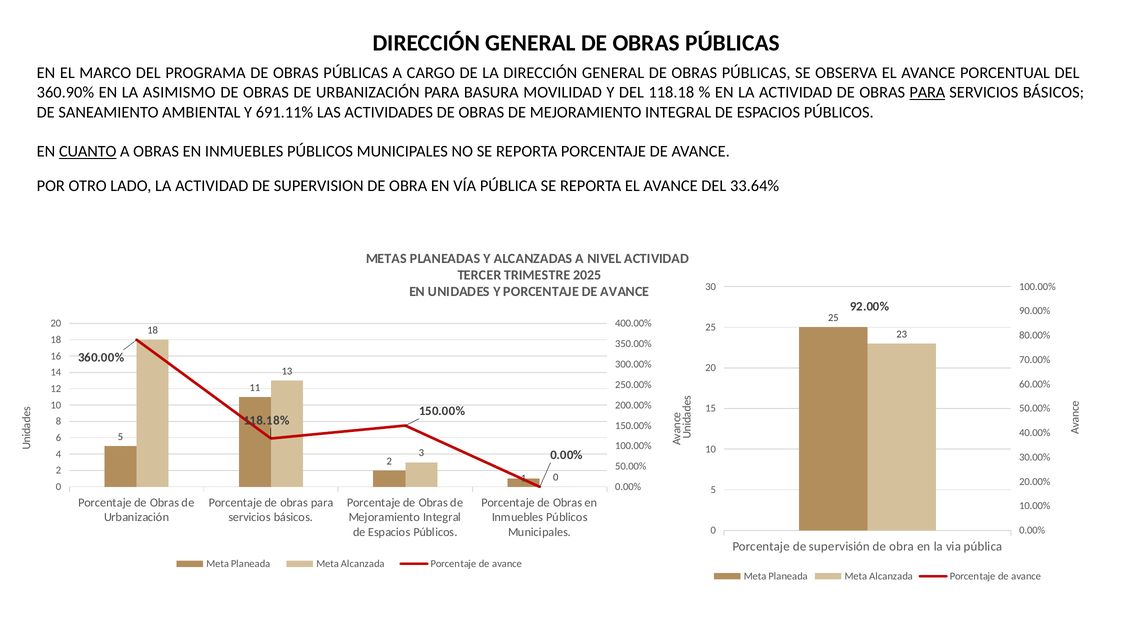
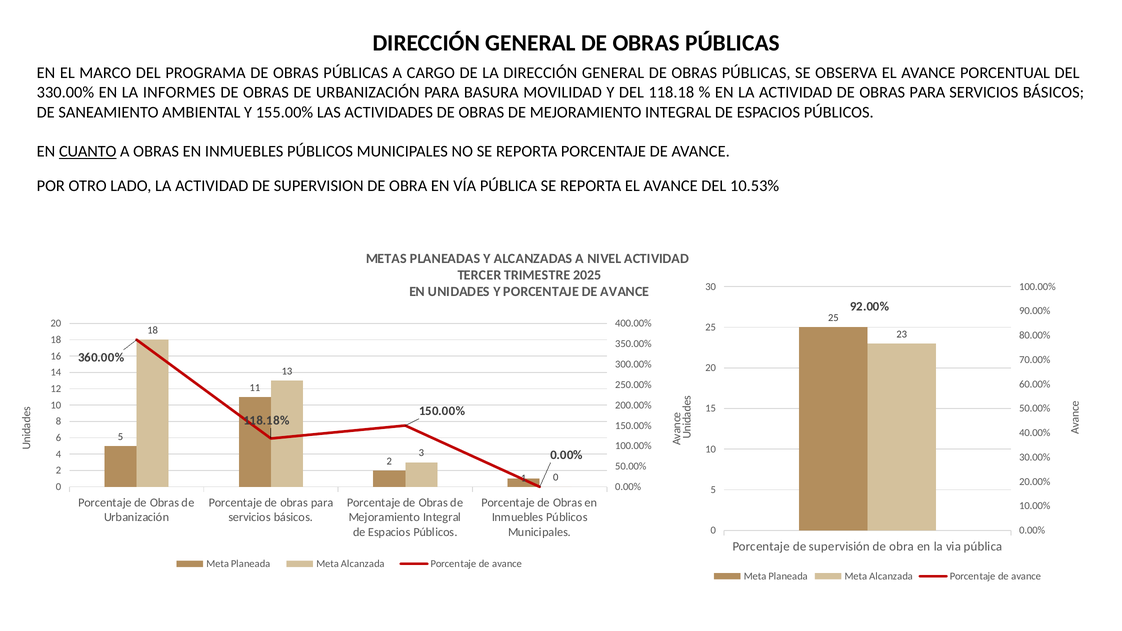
360.90%: 360.90% -> 330.00%
ASIMISMO: ASIMISMO -> INFORMES
PARA at (927, 93) underline: present -> none
691.11%: 691.11% -> 155.00%
33.64%: 33.64% -> 10.53%
